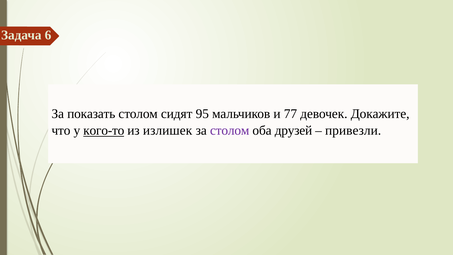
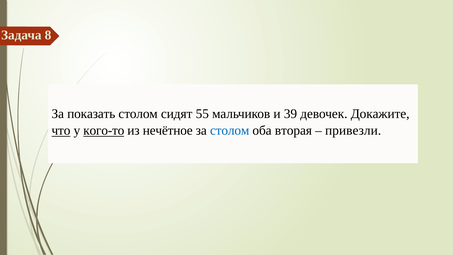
6: 6 -> 8
95: 95 -> 55
77: 77 -> 39
что underline: none -> present
излишек: излишек -> нечётное
столом at (230, 130) colour: purple -> blue
друзей: друзей -> вторая
